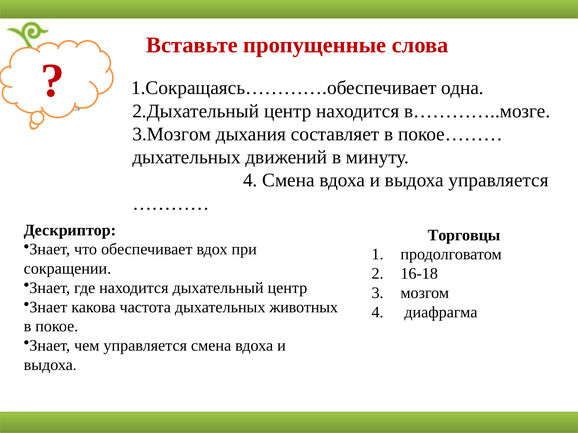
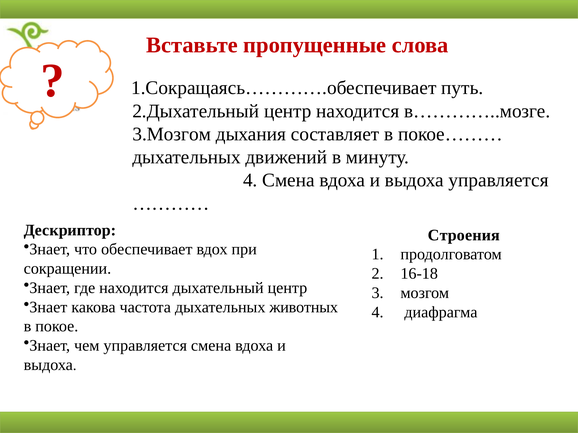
одна: одна -> путь
Торговцы: Торговцы -> Строения
